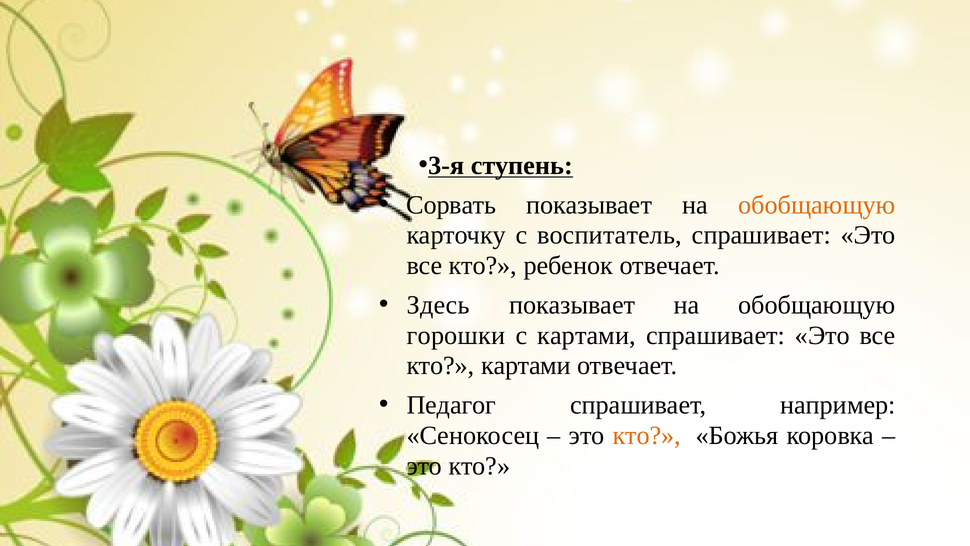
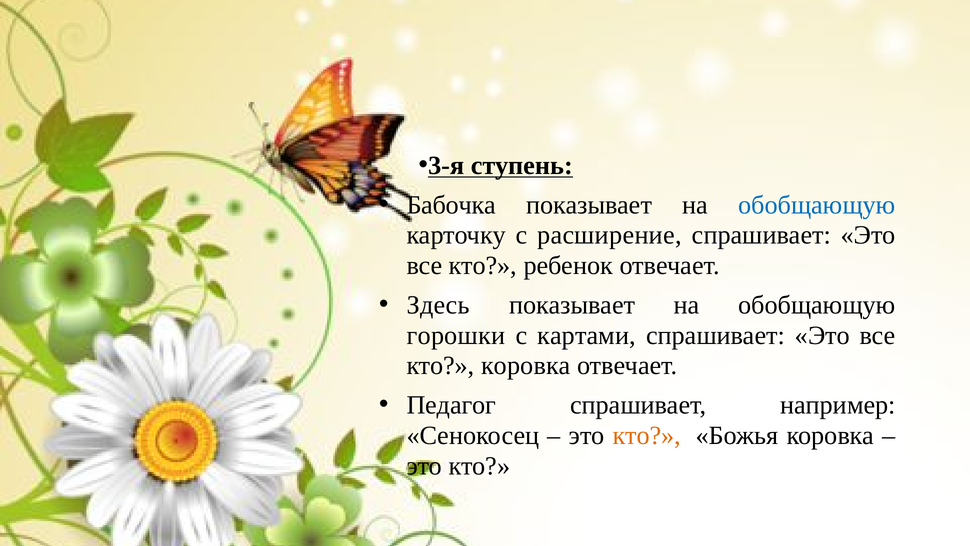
Сорвать: Сорвать -> Бабочка
обобщающую at (817, 205) colour: orange -> blue
воспитатель: воспитатель -> расширение
кто картами: картами -> коровка
